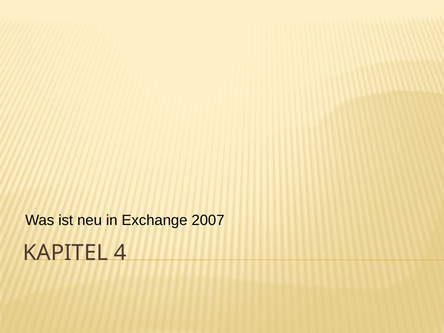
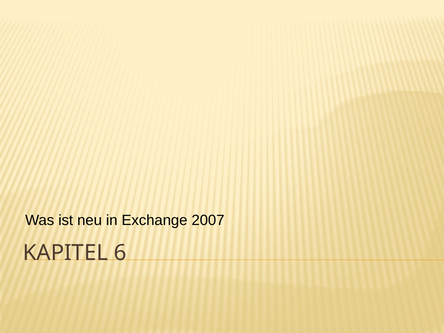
4: 4 -> 6
